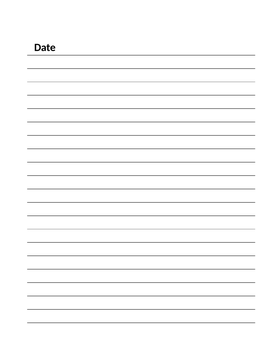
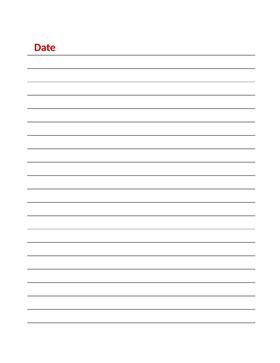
Date colour: black -> red
